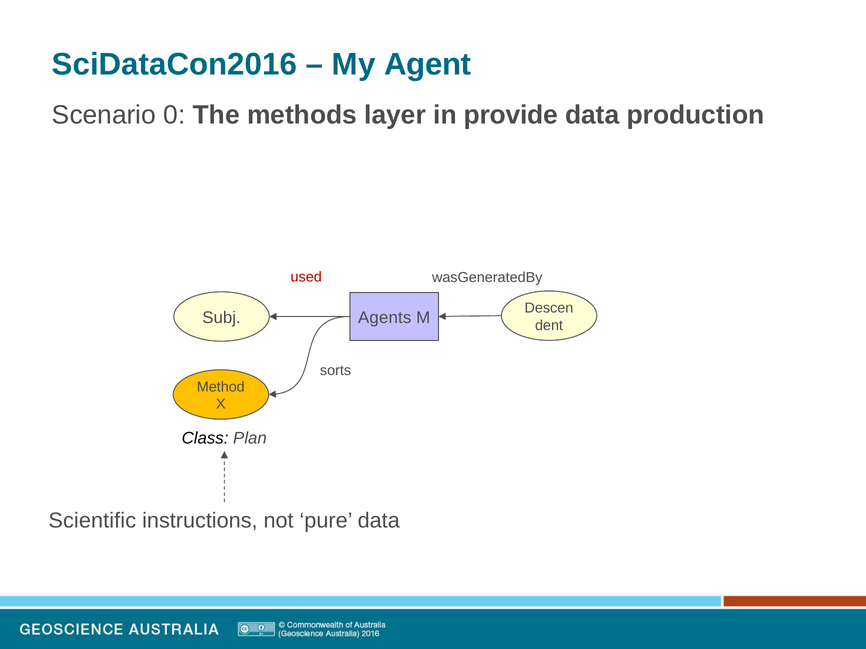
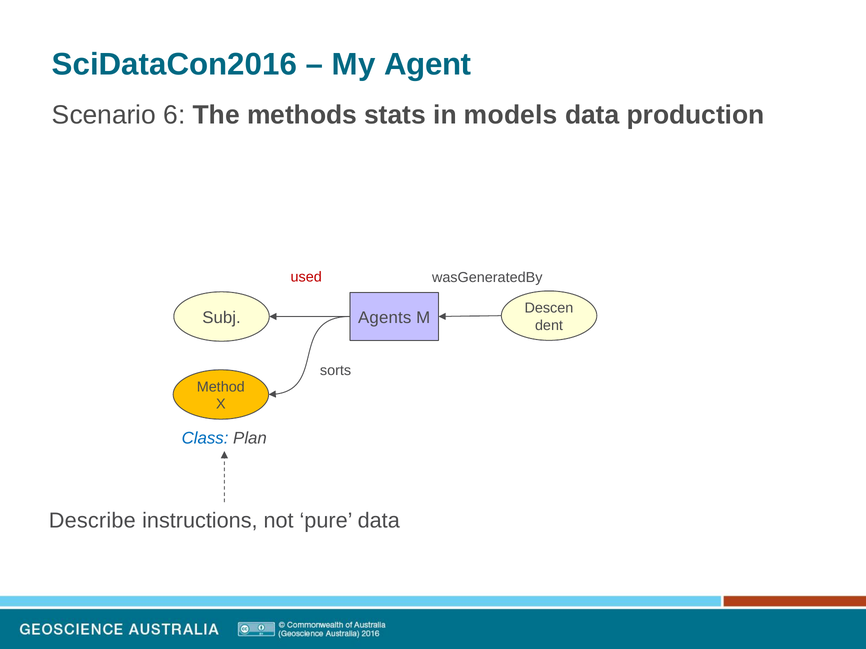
0: 0 -> 6
layer: layer -> stats
provide: provide -> models
Class colour: black -> blue
Scientific: Scientific -> Describe
